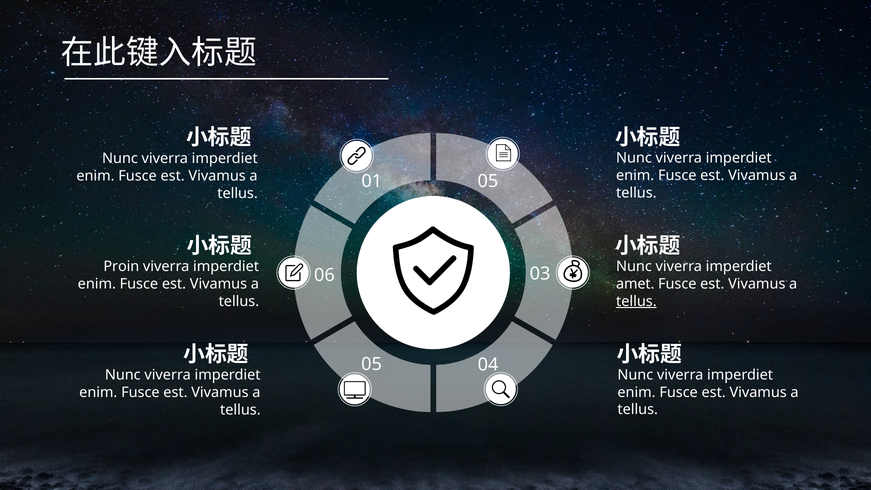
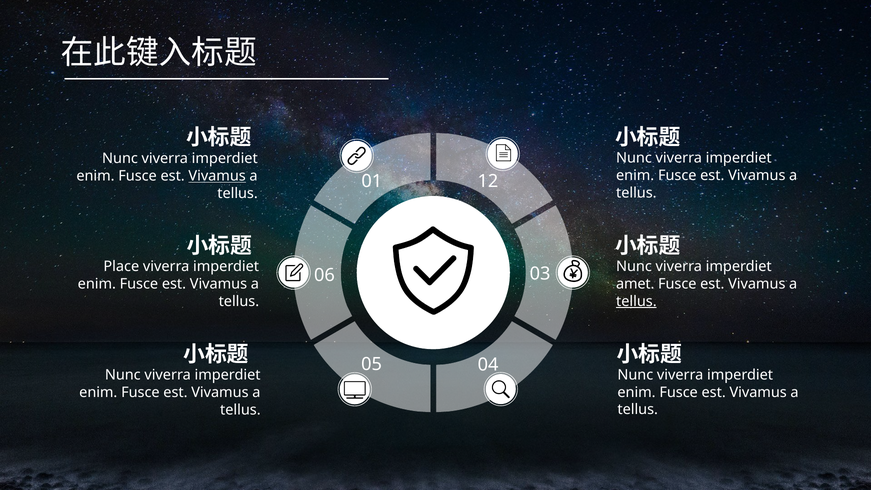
Vivamus at (217, 176) underline: none -> present
01 05: 05 -> 12
Proin: Proin -> Place
